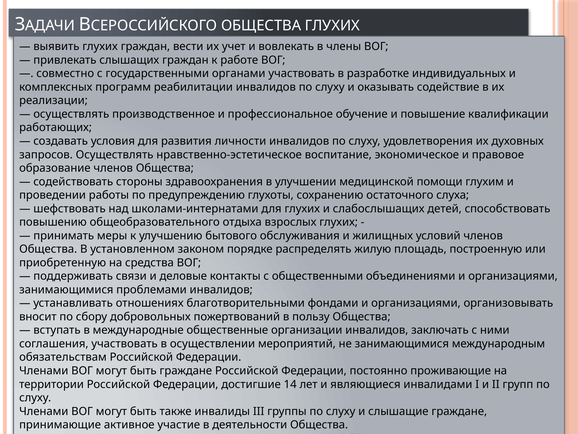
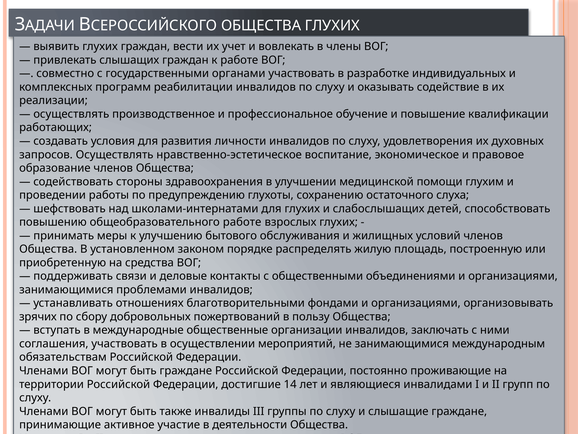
общеобразовательного отдыха: отдыха -> работе
вносит: вносит -> зрячих
